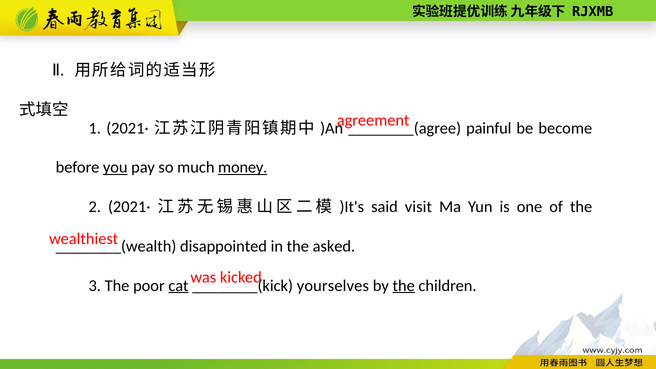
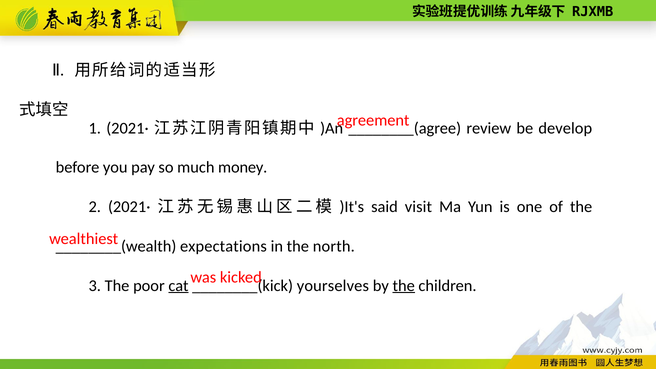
painful: painful -> review
become: become -> develop
you underline: present -> none
money underline: present -> none
disappointed: disappointed -> expectations
asked: asked -> north
